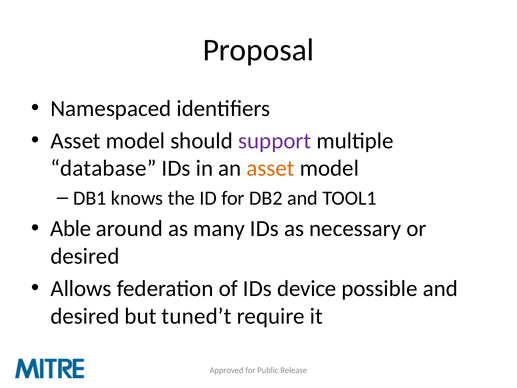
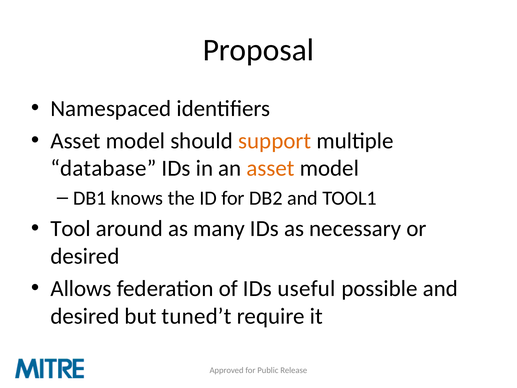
support colour: purple -> orange
Able: Able -> Tool
device: device -> useful
